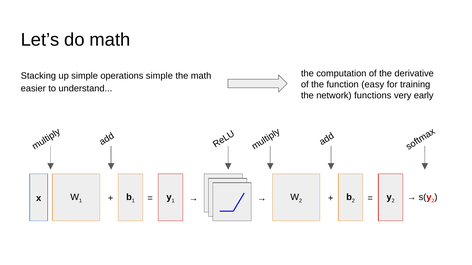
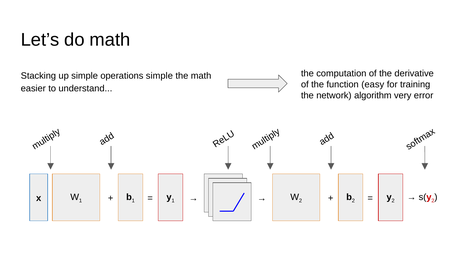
functions: functions -> algorithm
early: early -> error
